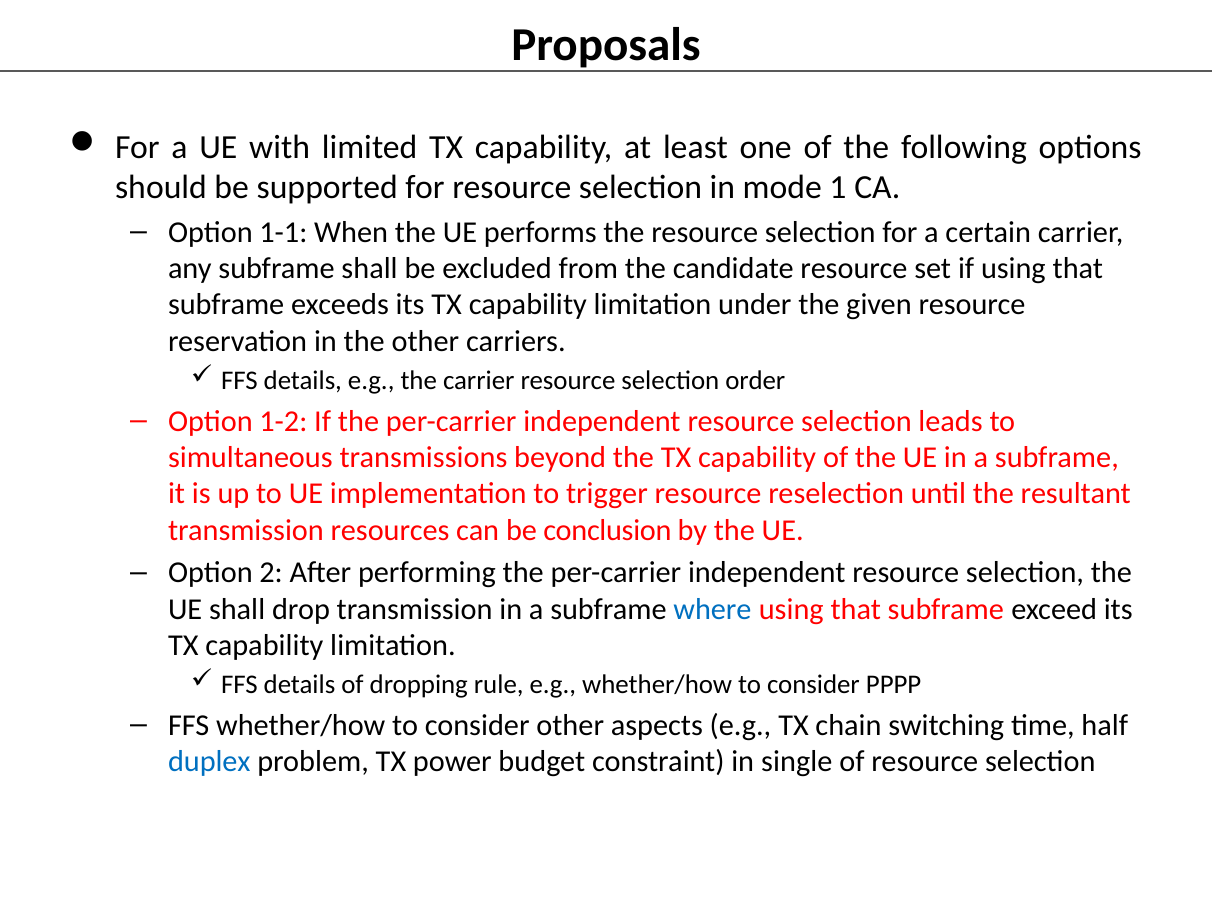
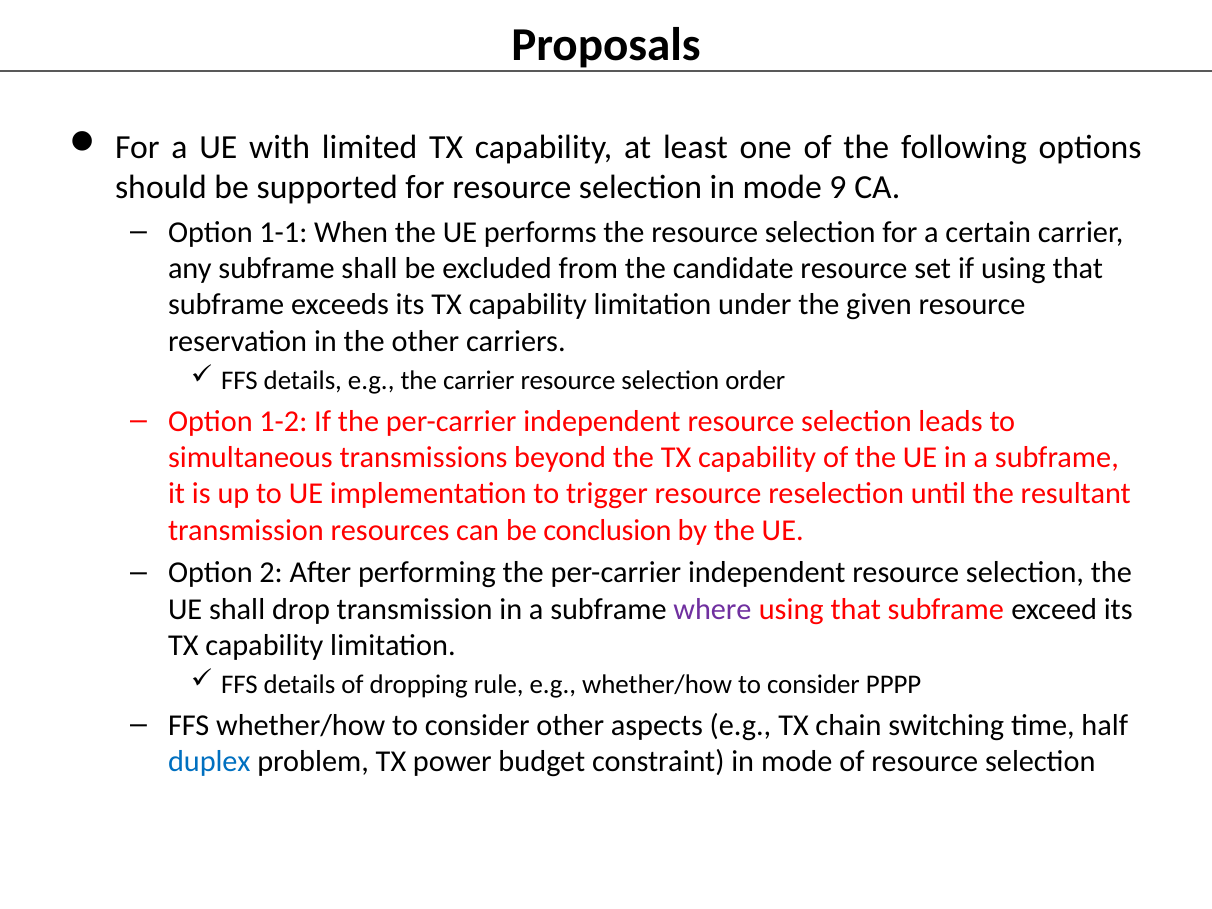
1: 1 -> 9
where colour: blue -> purple
constraint in single: single -> mode
